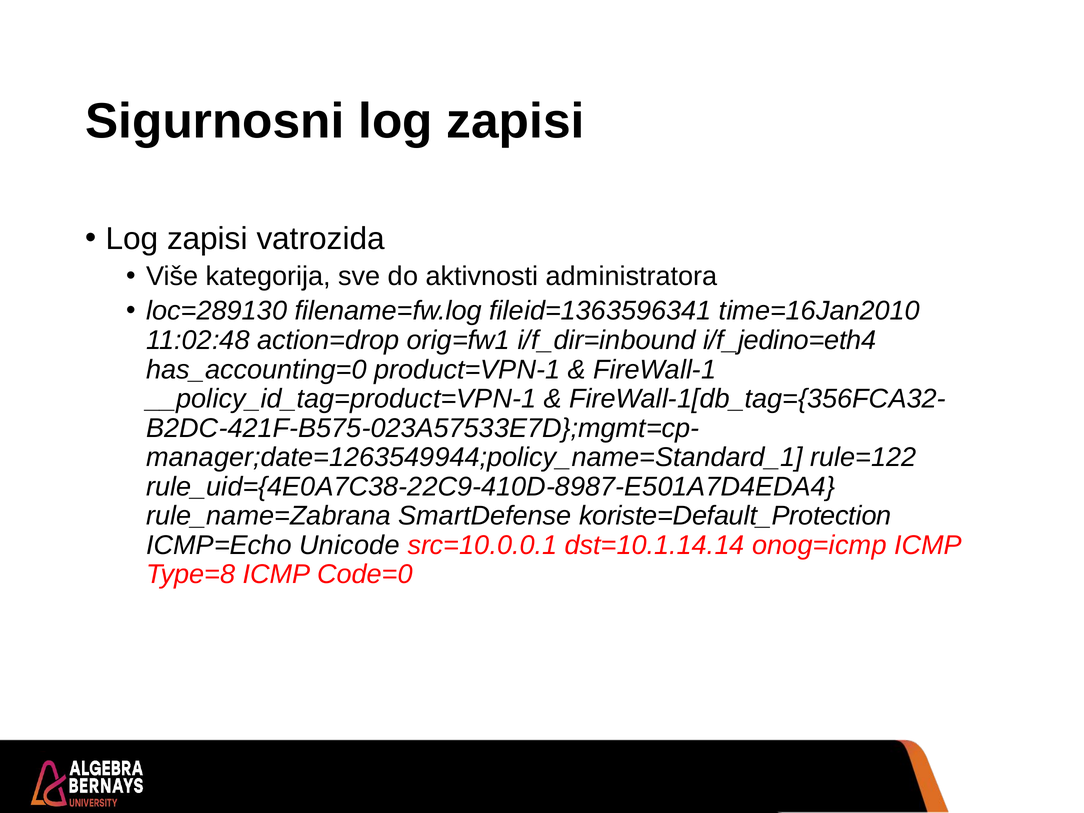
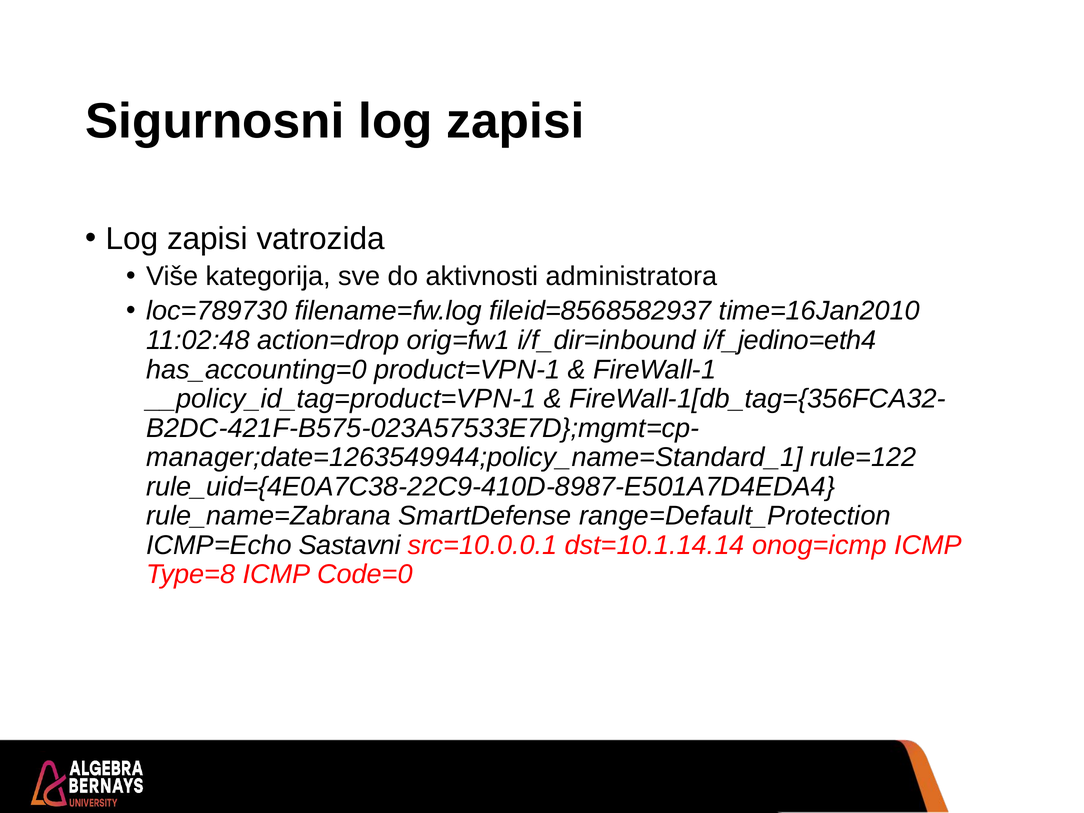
loc=289130: loc=289130 -> loc=789730
fileid=1363596341: fileid=1363596341 -> fileid=8568582937
koriste=Default_Protection: koriste=Default_Protection -> range=Default_Protection
Unicode: Unicode -> Sastavni
